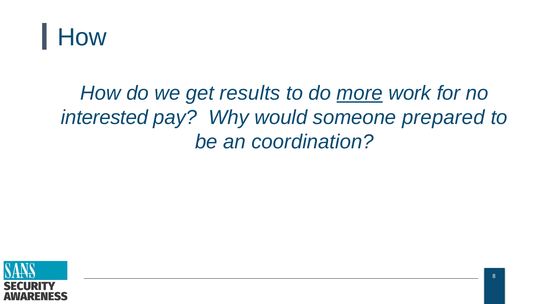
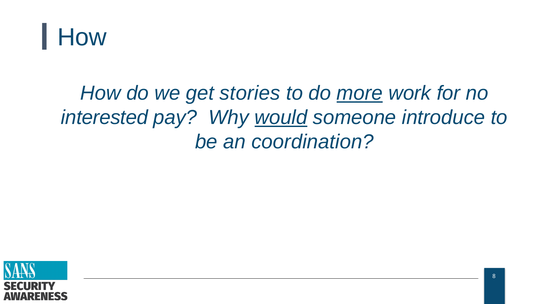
results: results -> stories
would underline: none -> present
prepared: prepared -> introduce
